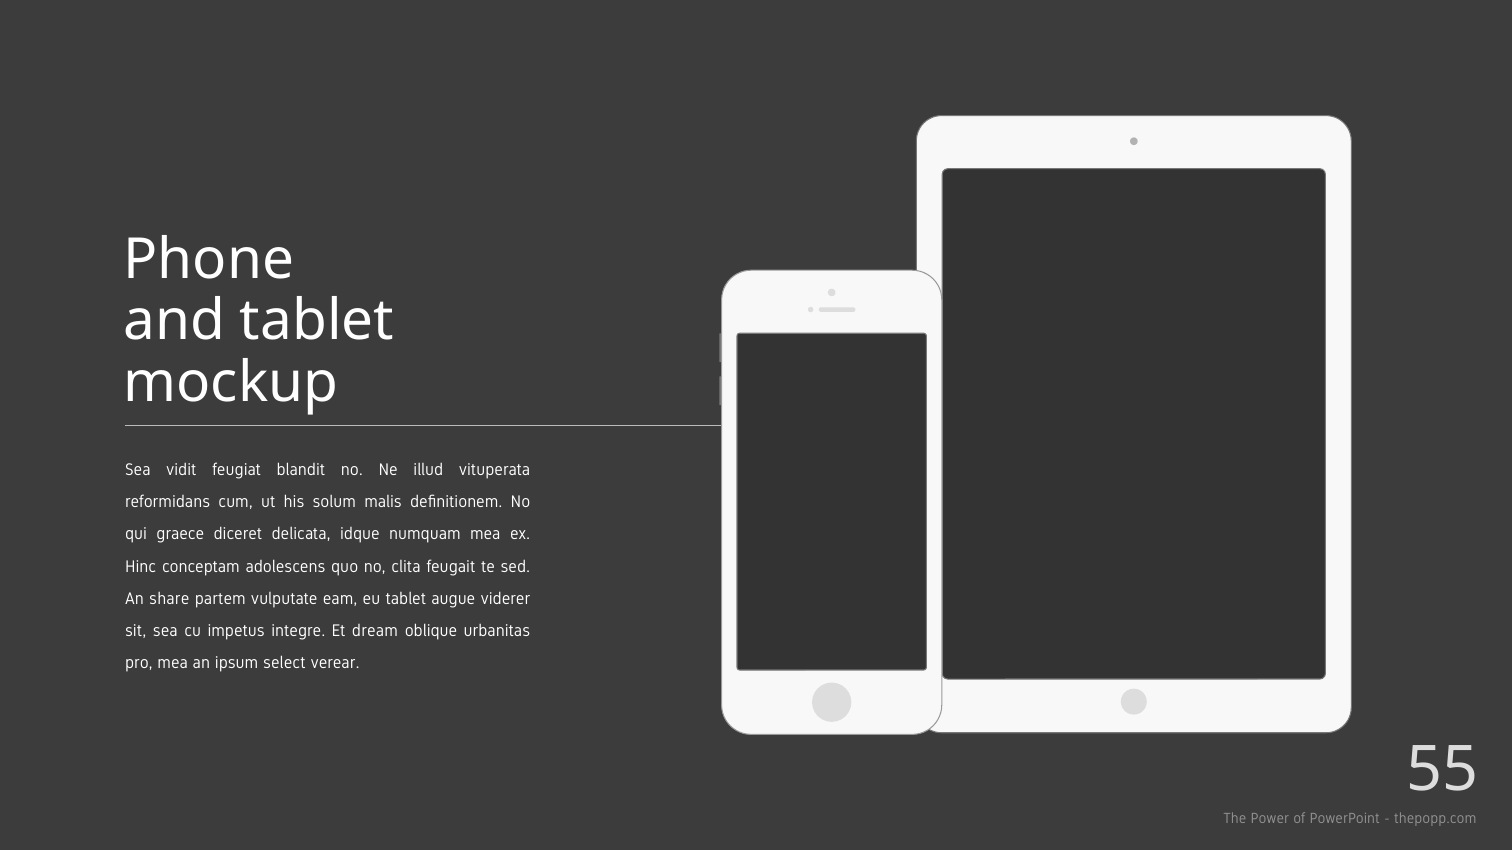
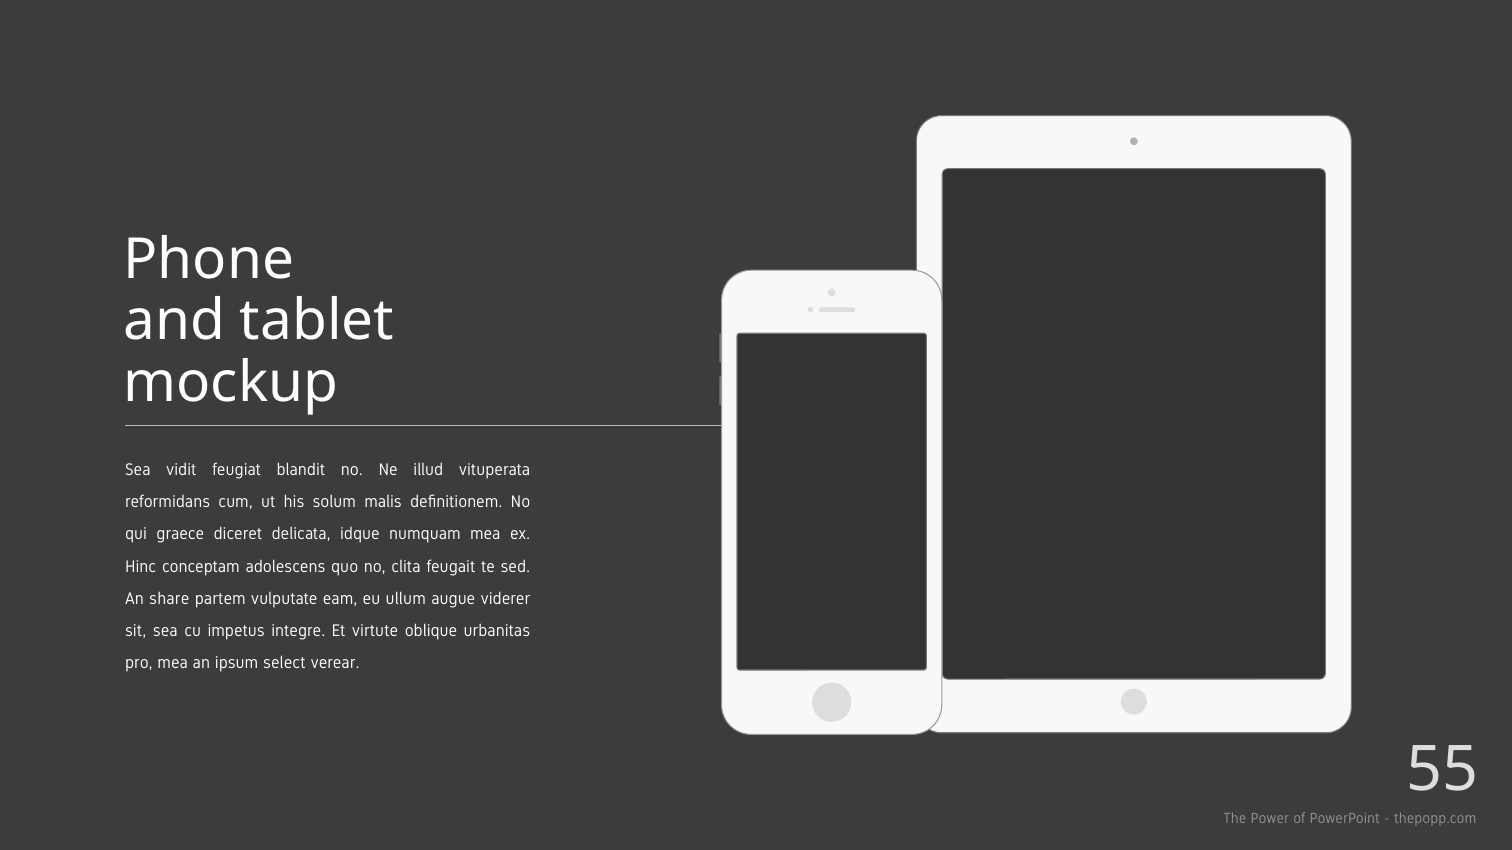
eu tablet: tablet -> ullum
dream: dream -> virtute
